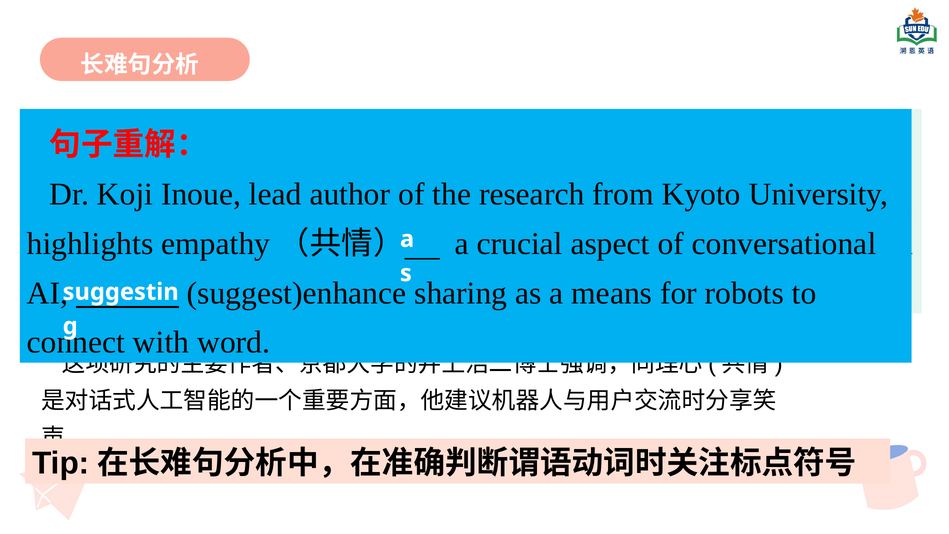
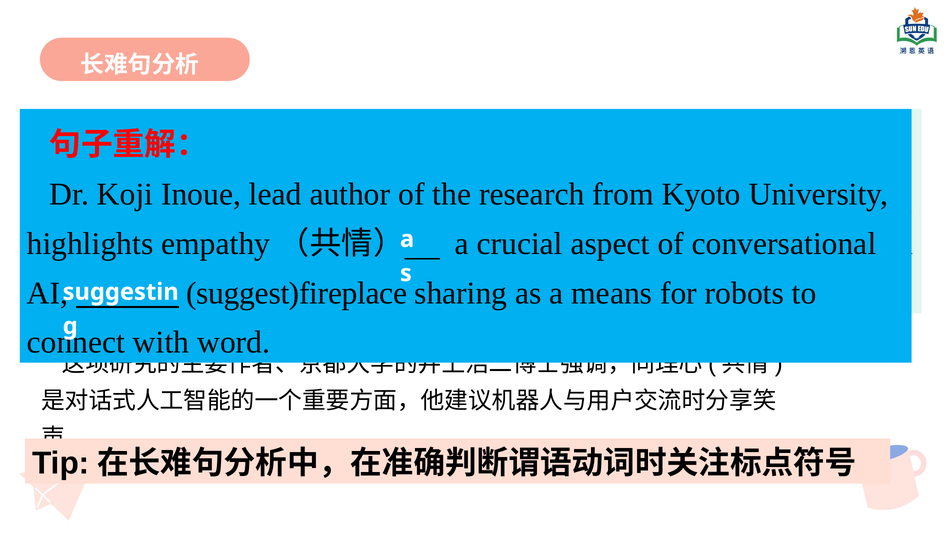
suggest)enhance: suggest)enhance -> suggest)fireplace
